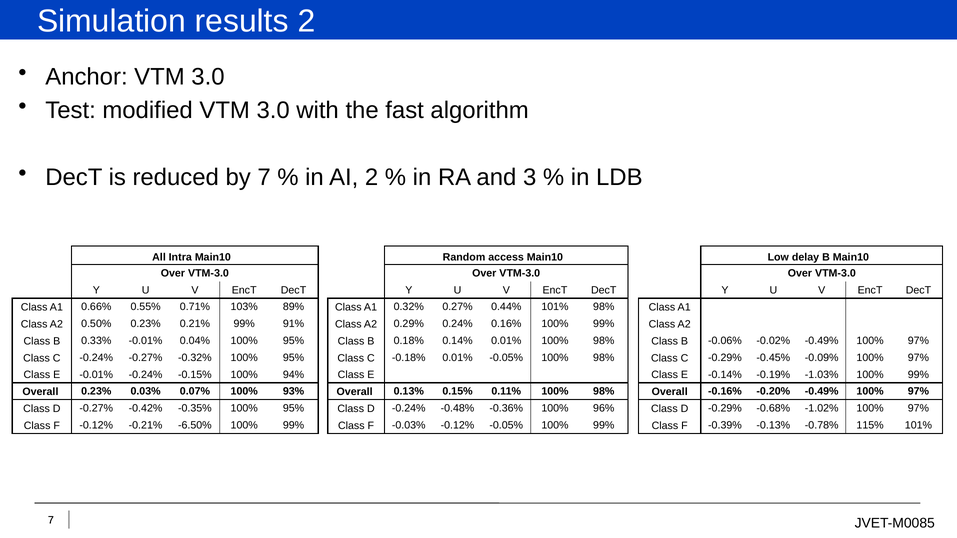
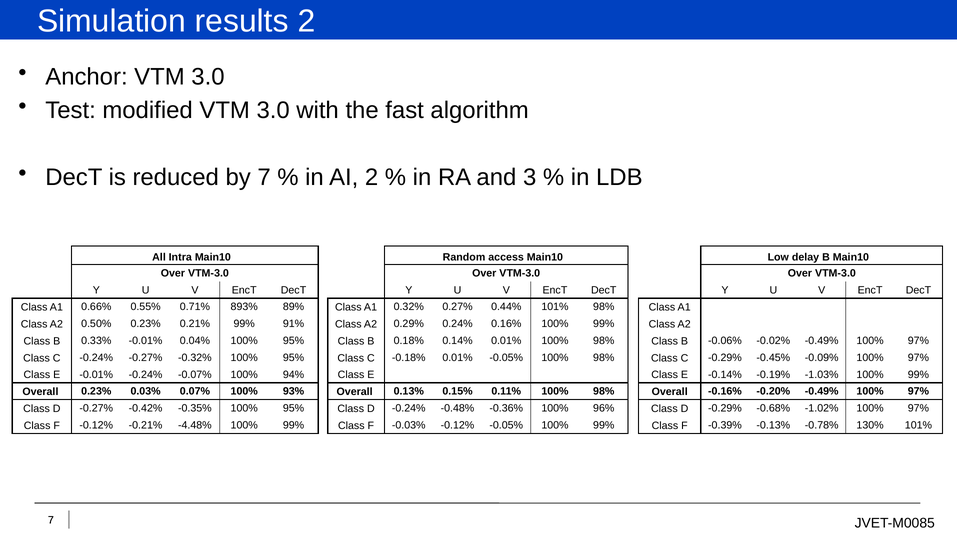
103%: 103% -> 893%
-0.15%: -0.15% -> -0.07%
-6.50%: -6.50% -> -4.48%
115%: 115% -> 130%
